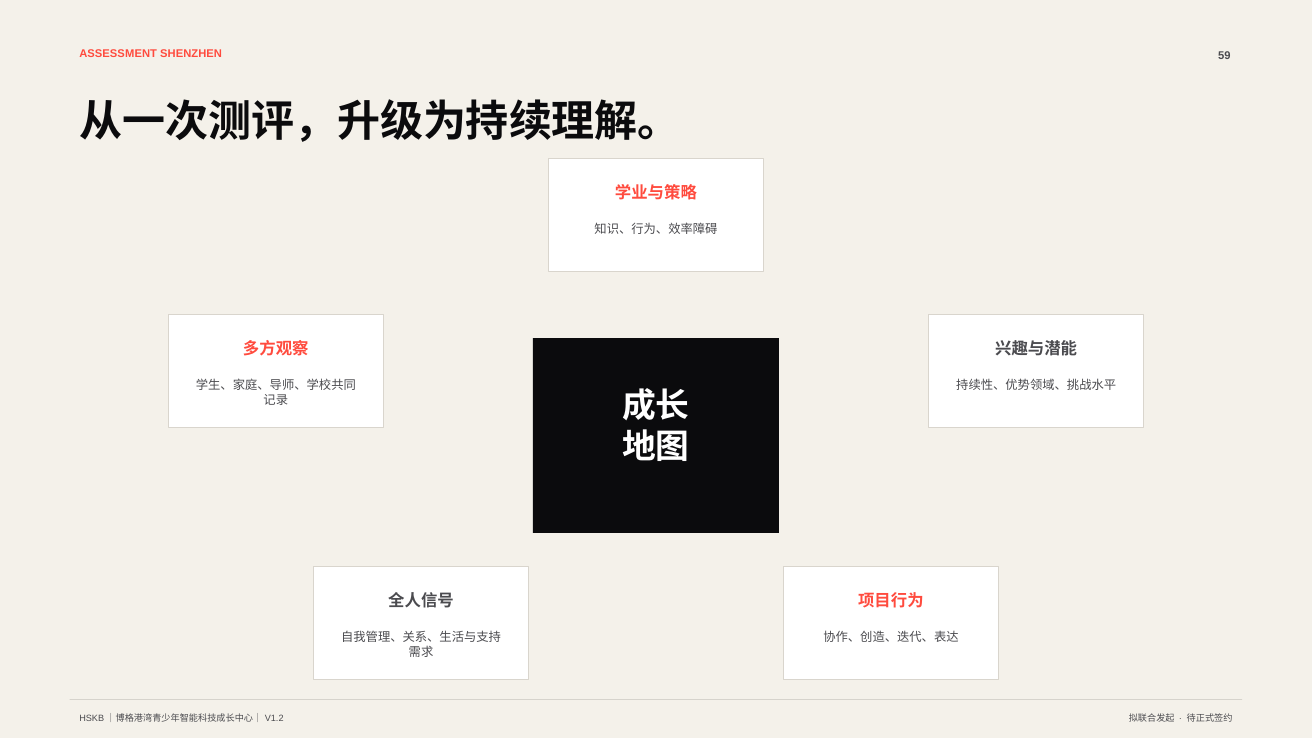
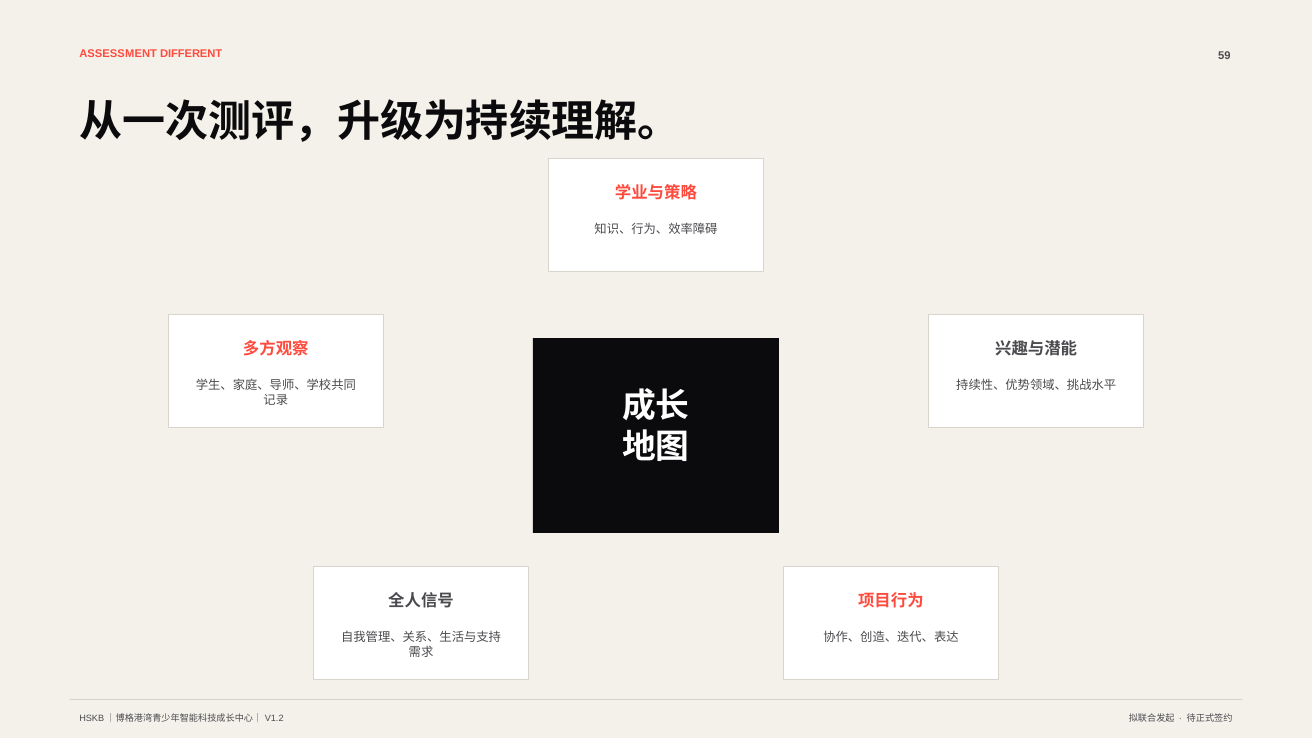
SHENZHEN: SHENZHEN -> DIFFERENT
